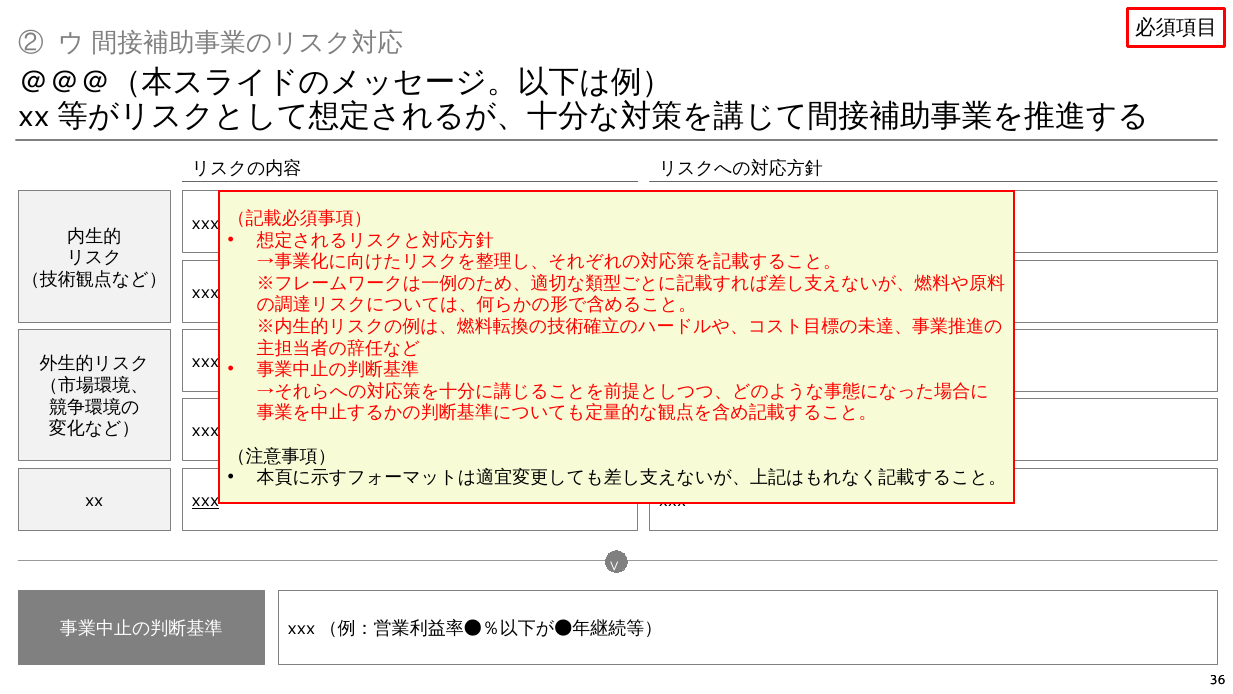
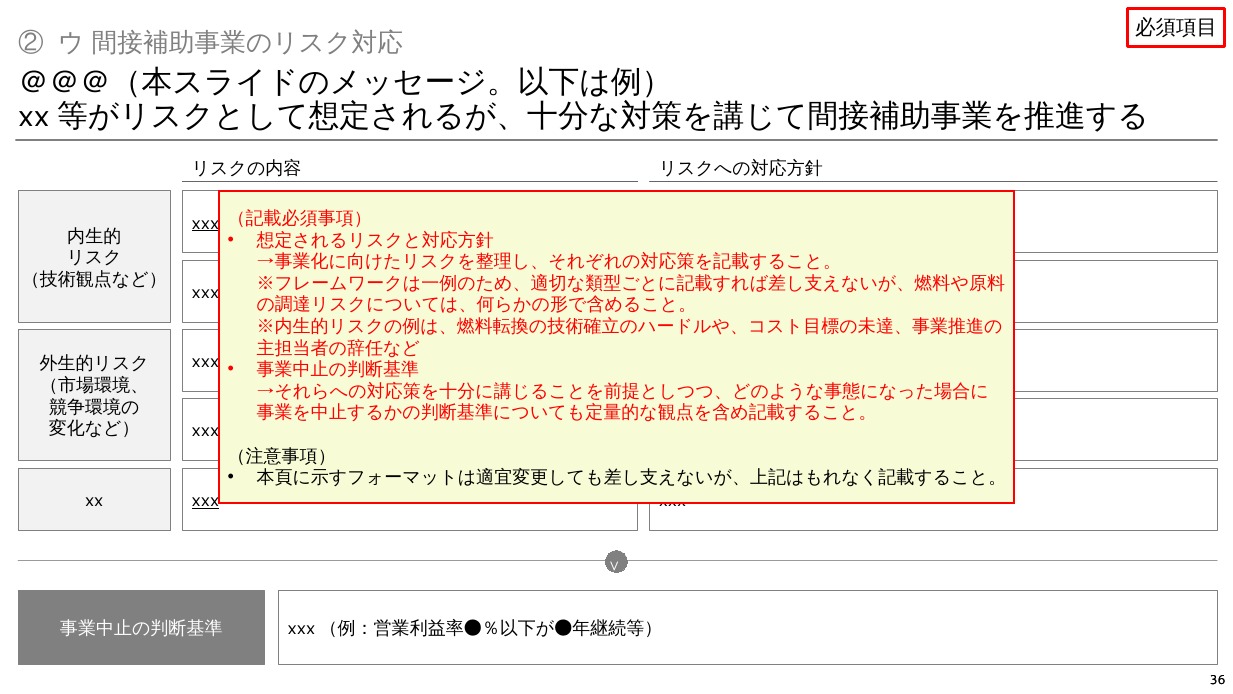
xxx at (205, 223) underline: none -> present
